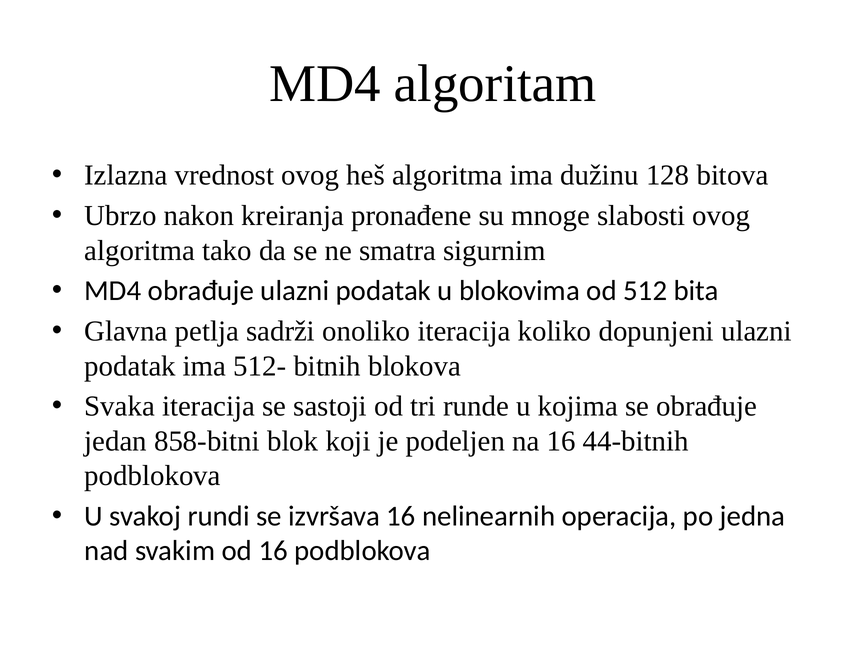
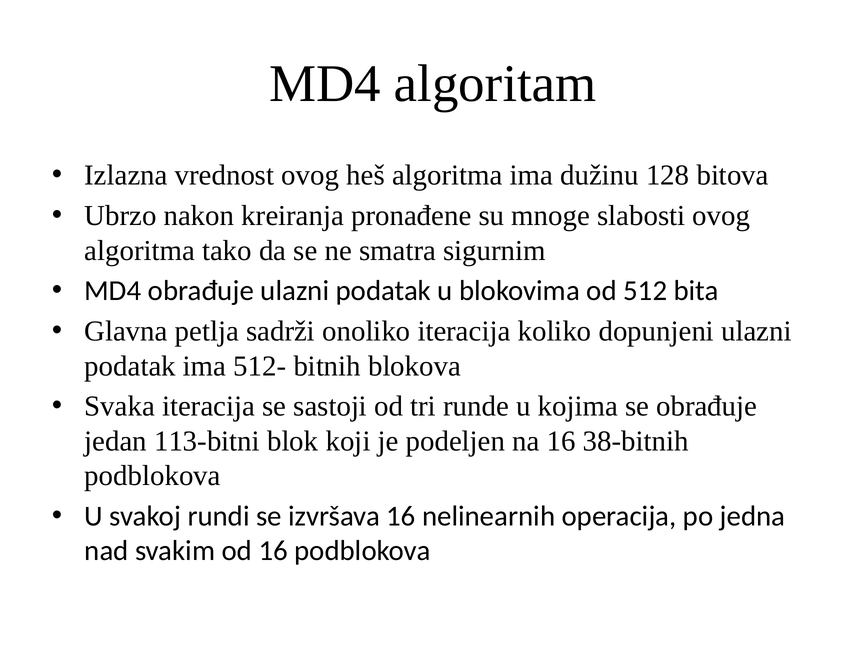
858-bitni: 858-bitni -> 113-bitni
44-bitnih: 44-bitnih -> 38-bitnih
